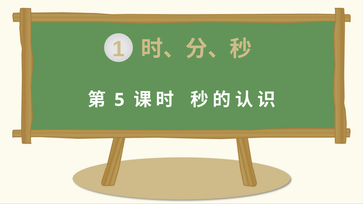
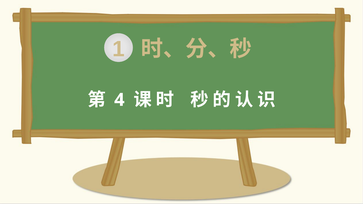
5: 5 -> 4
